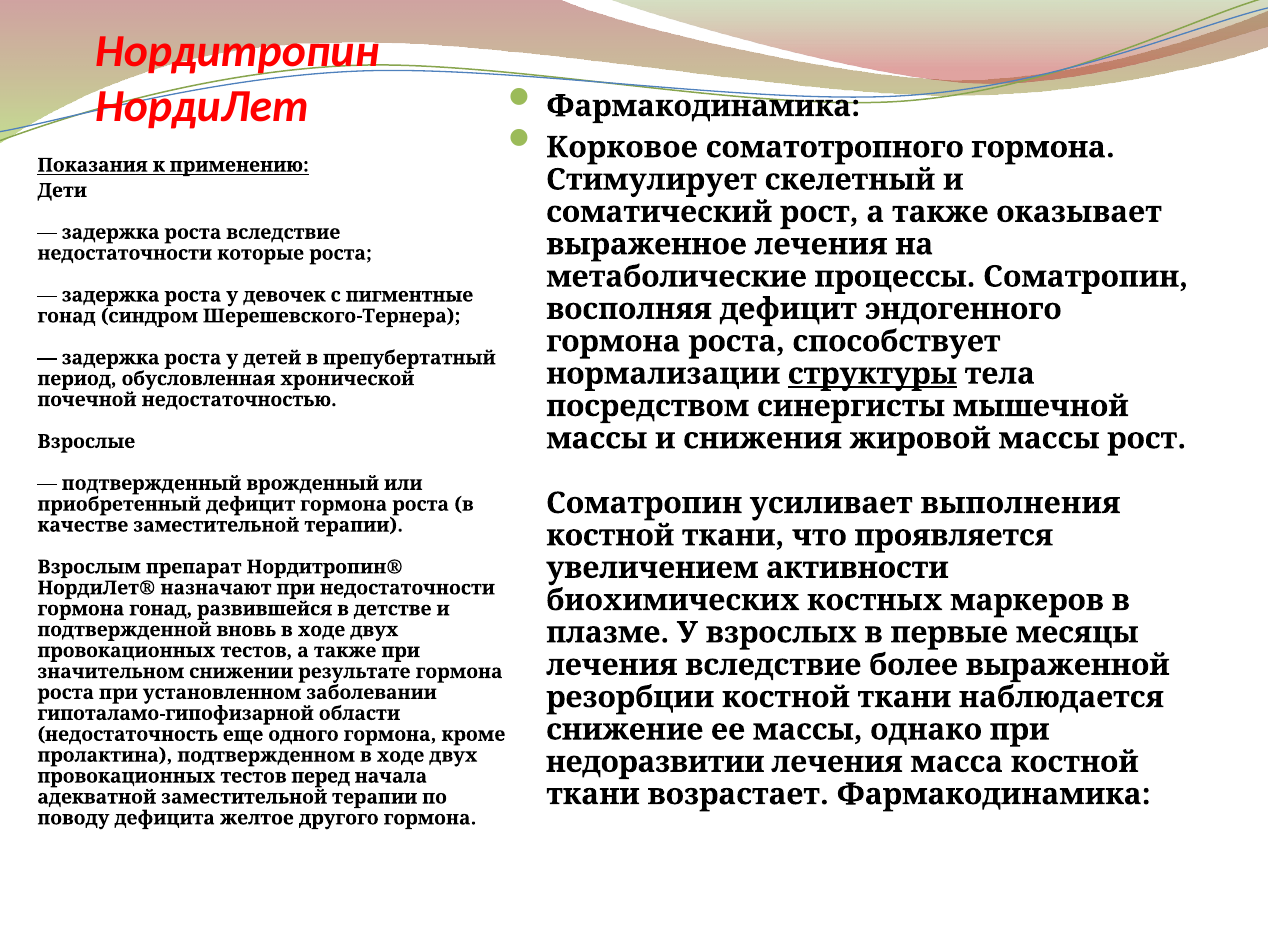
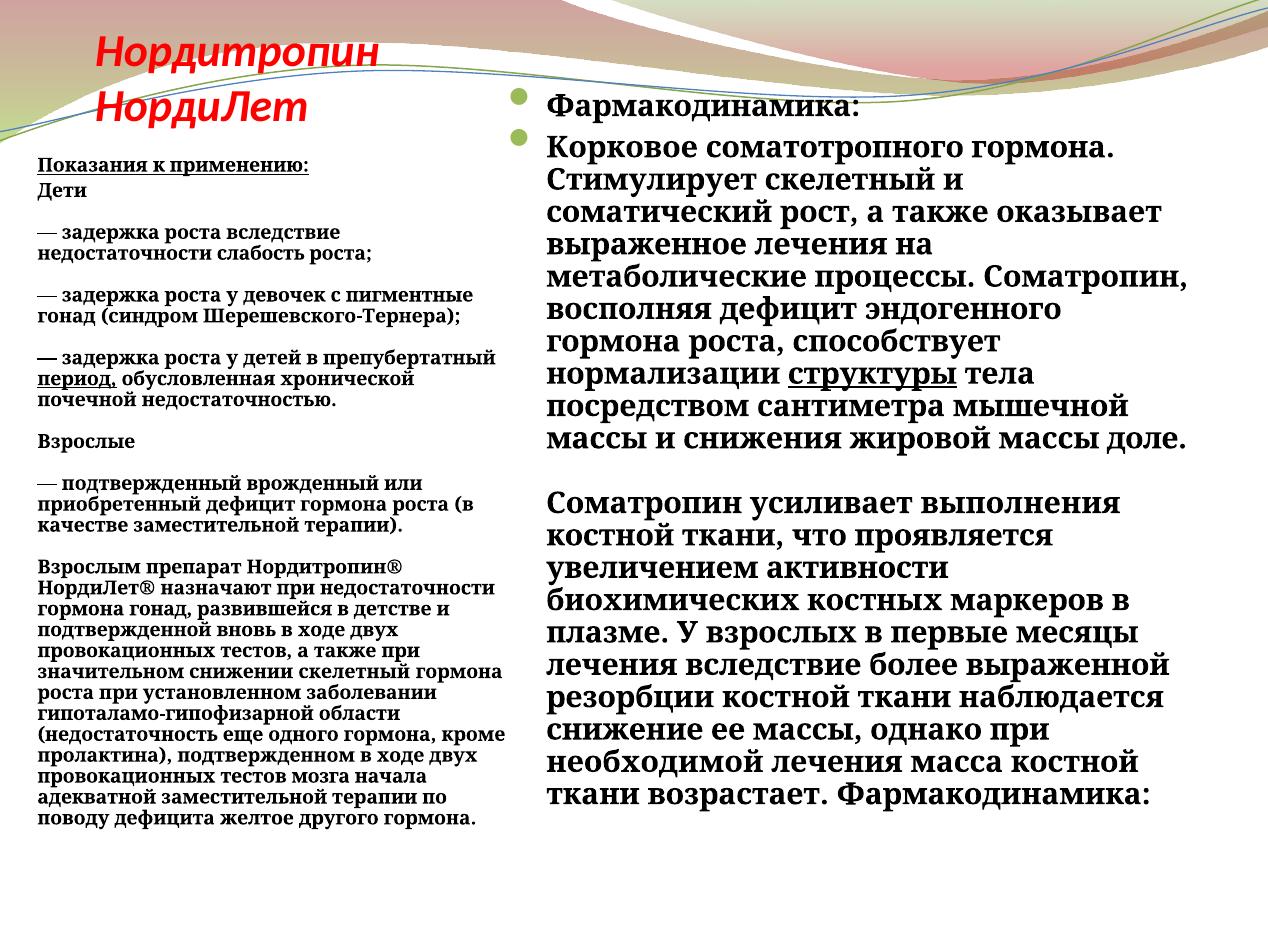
которые: которые -> слабость
период underline: none -> present
синергисты: синергисты -> сантиметра
массы рост: рост -> доле
снижении результате: результате -> скелетный
недоразвитии: недоразвитии -> необходимой
перед: перед -> мозга
